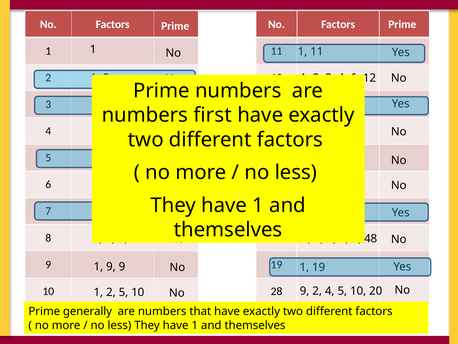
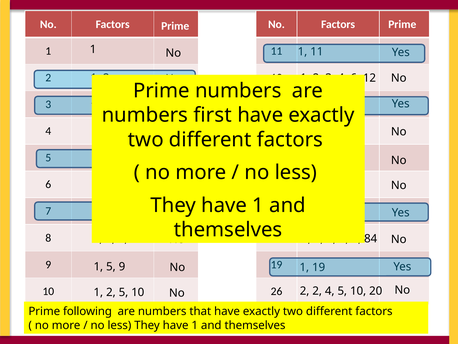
48: 48 -> 84
9 at (111, 266): 9 -> 5
28: 28 -> 26
9 at (305, 291): 9 -> 2
generally: generally -> following
